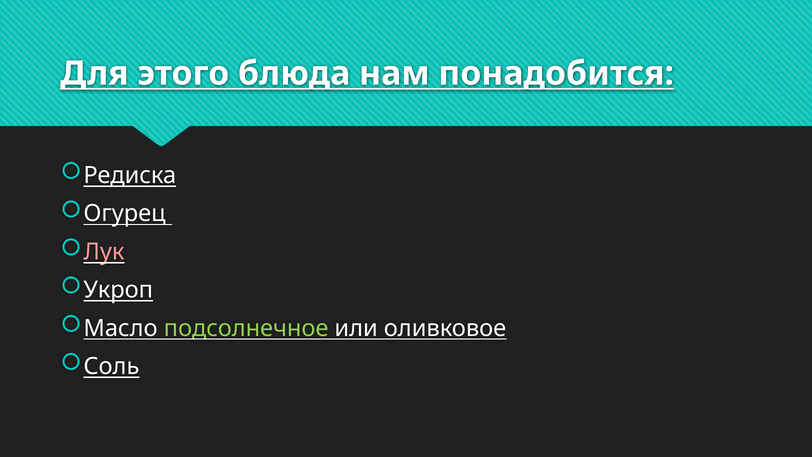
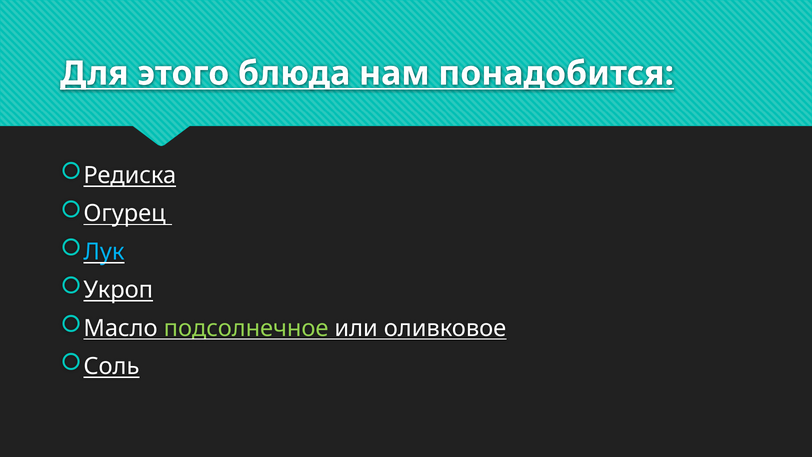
Лук colour: pink -> light blue
